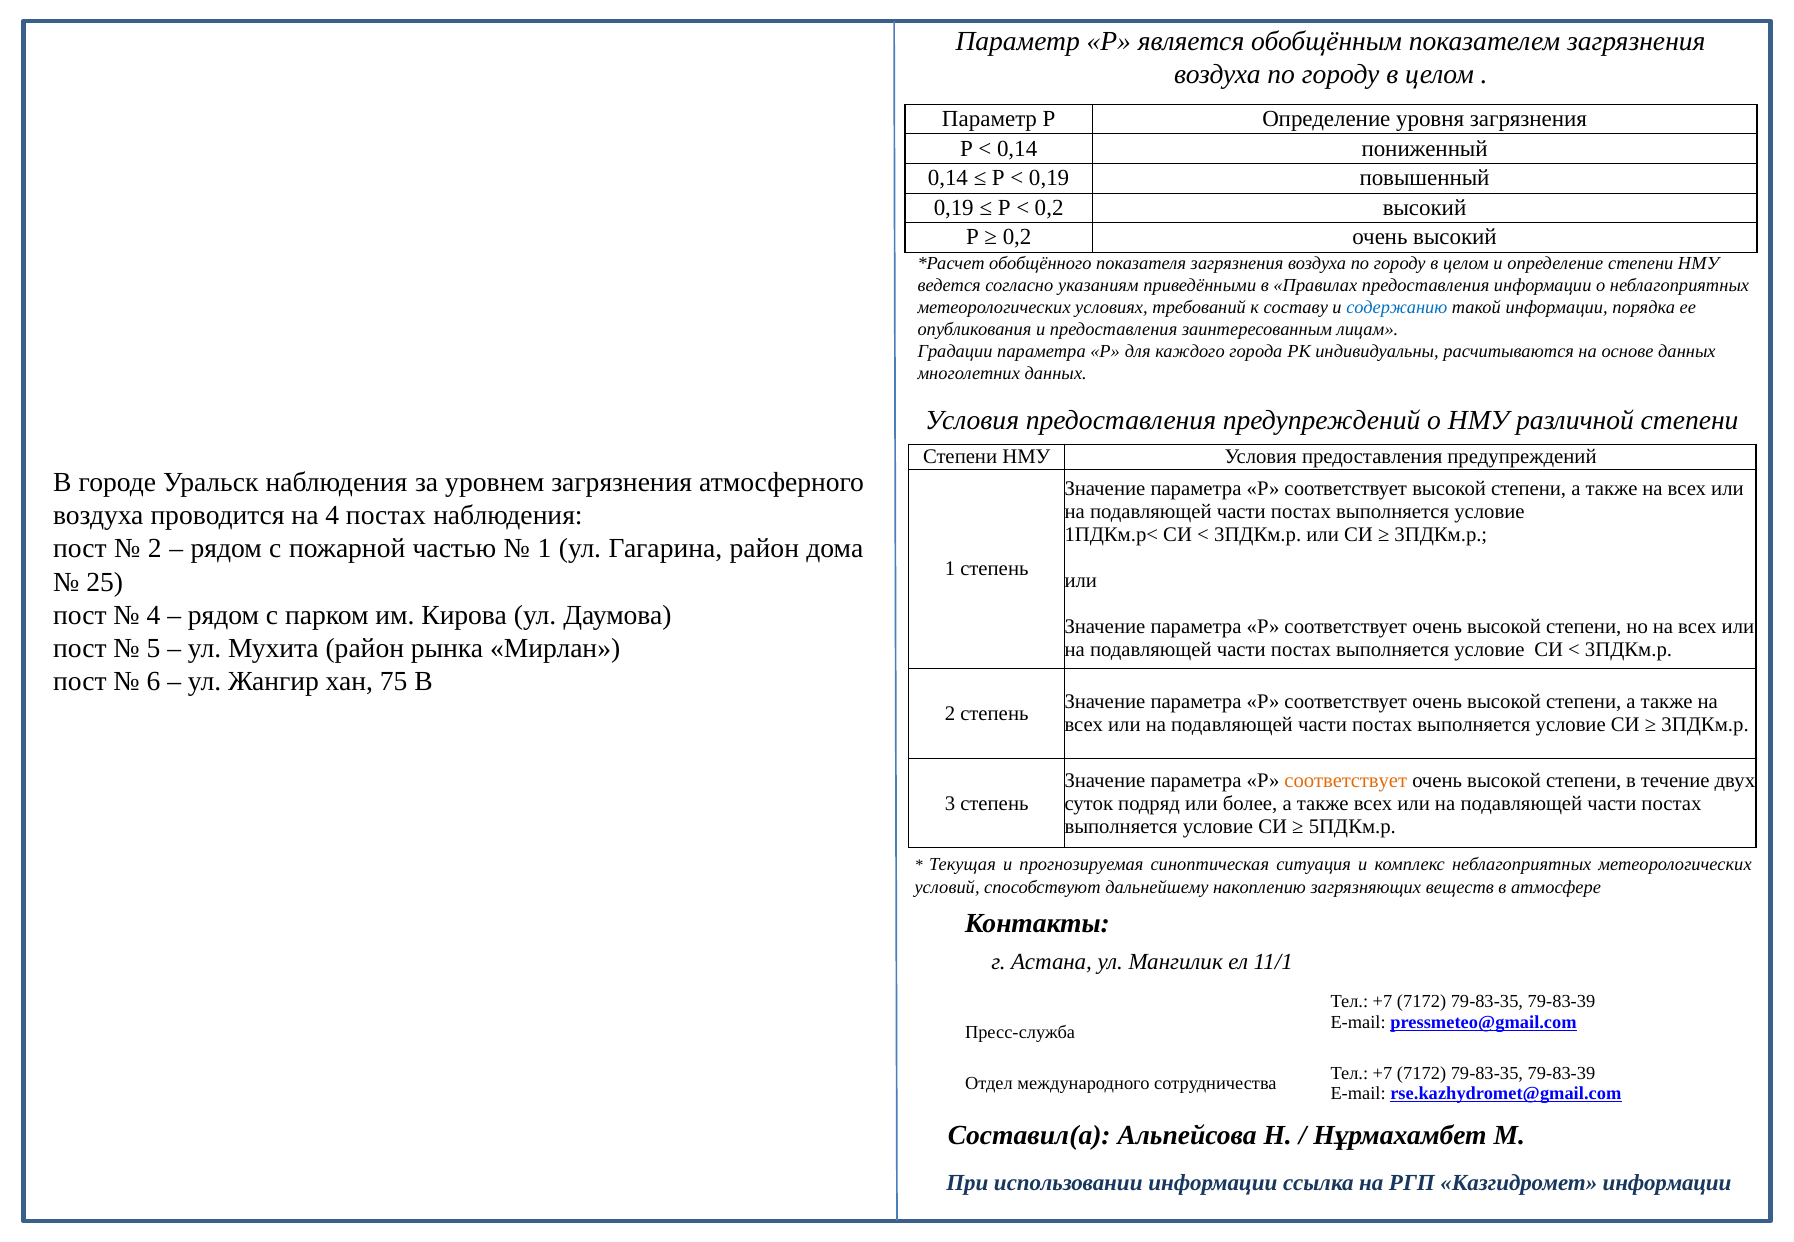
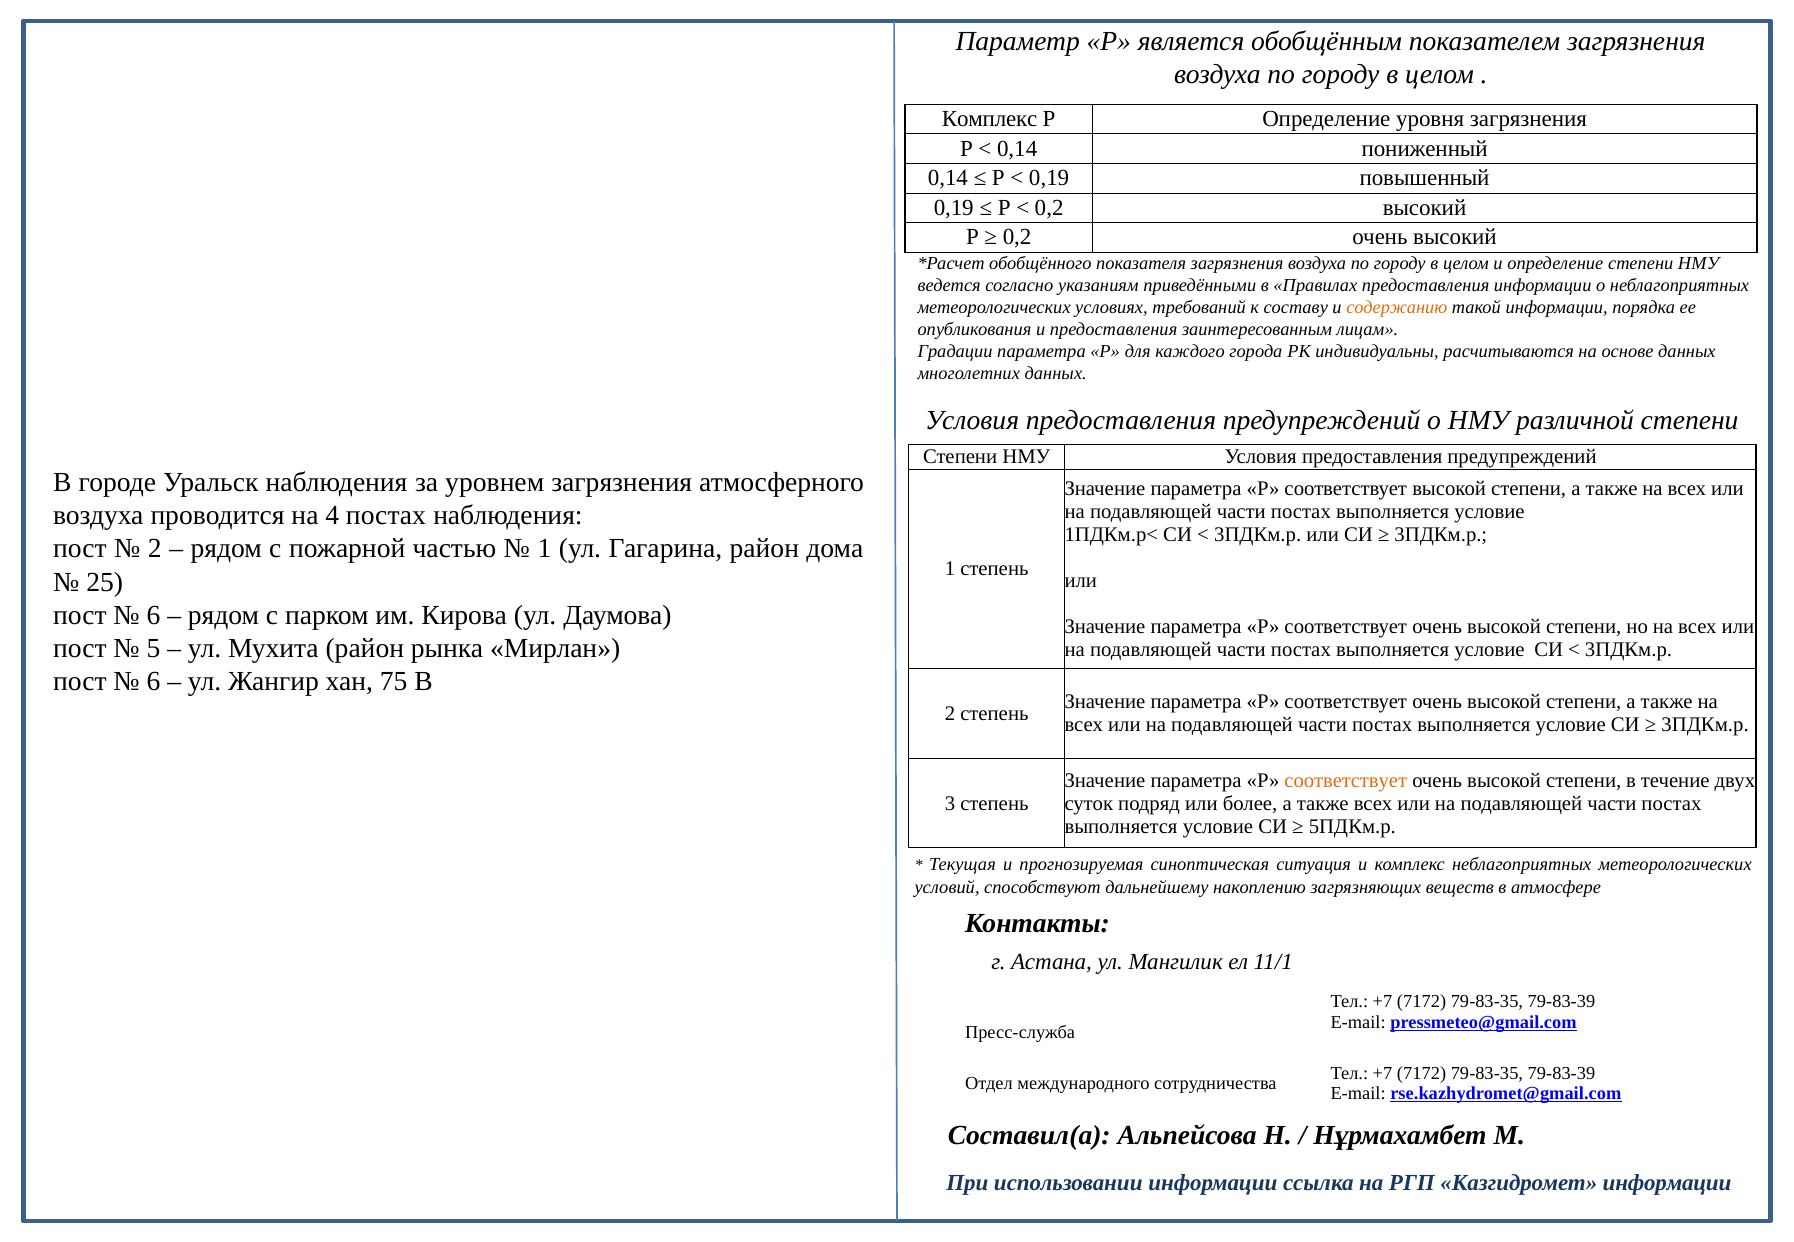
Параметр at (989, 119): Параметр -> Комплекс
содержанию colour: blue -> orange
4 at (153, 615): 4 -> 6
